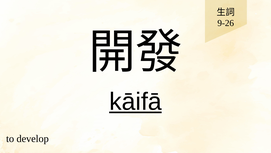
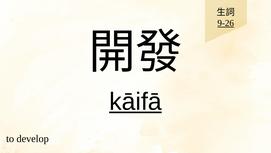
9-26 underline: none -> present
